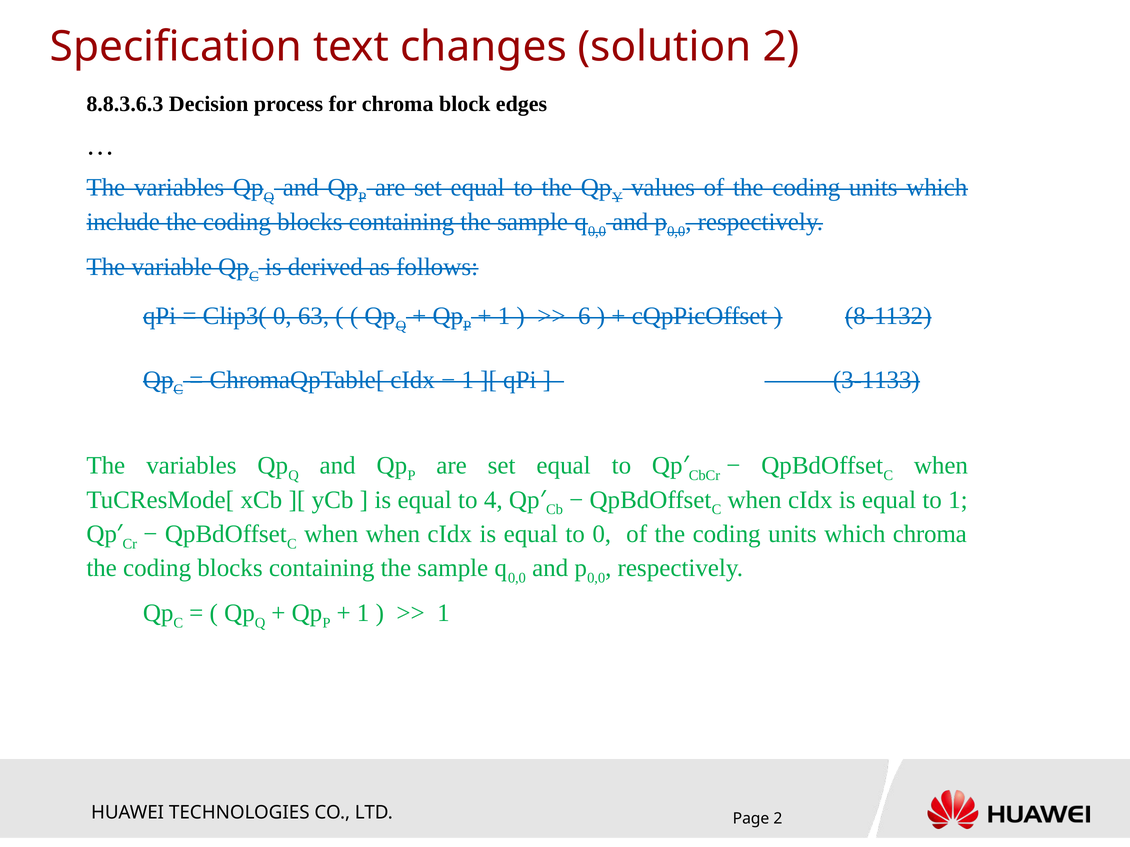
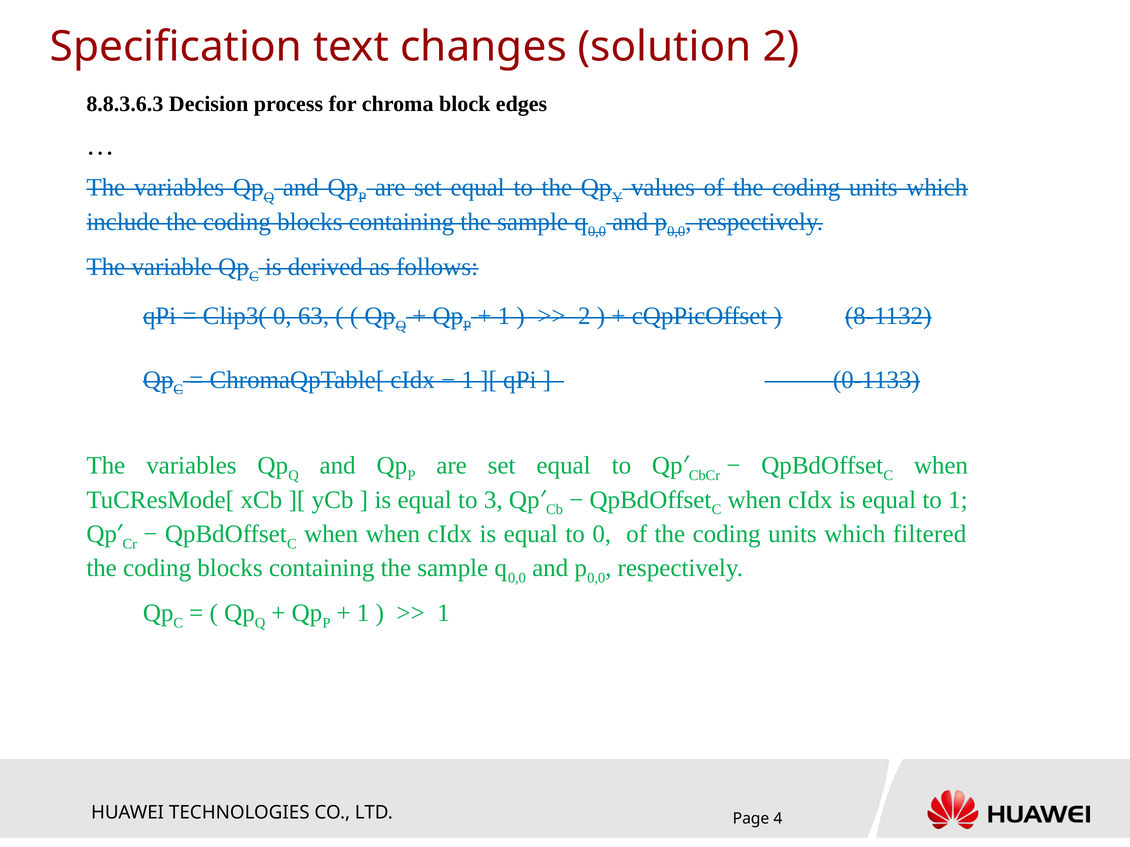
6 at (584, 316): 6 -> 2
3‑1133: 3‑1133 -> 0‑1133
4: 4 -> 3
which chroma: chroma -> filtered
Page 2: 2 -> 4
